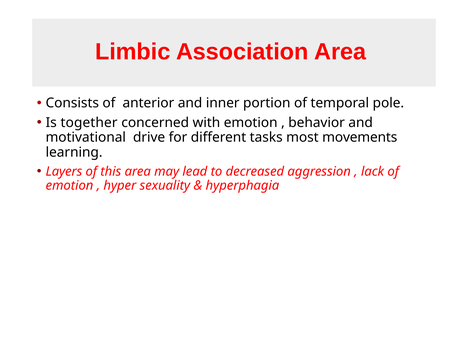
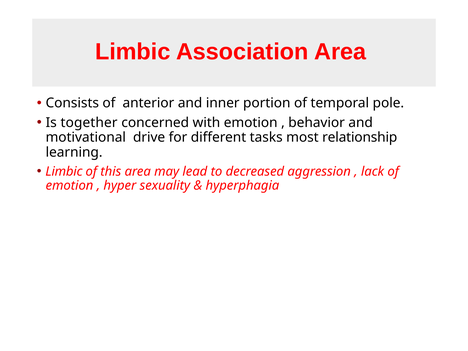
movements: movements -> relationship
Layers at (64, 171): Layers -> Limbic
